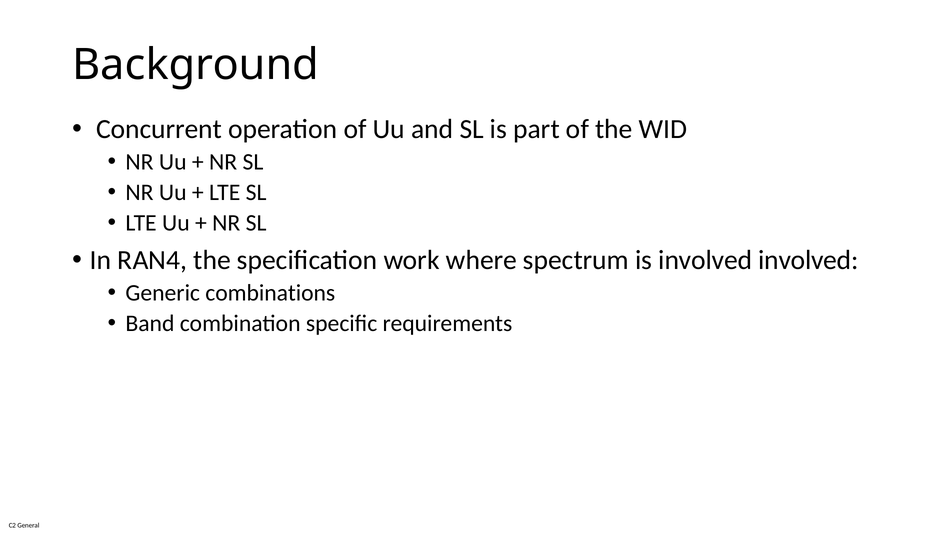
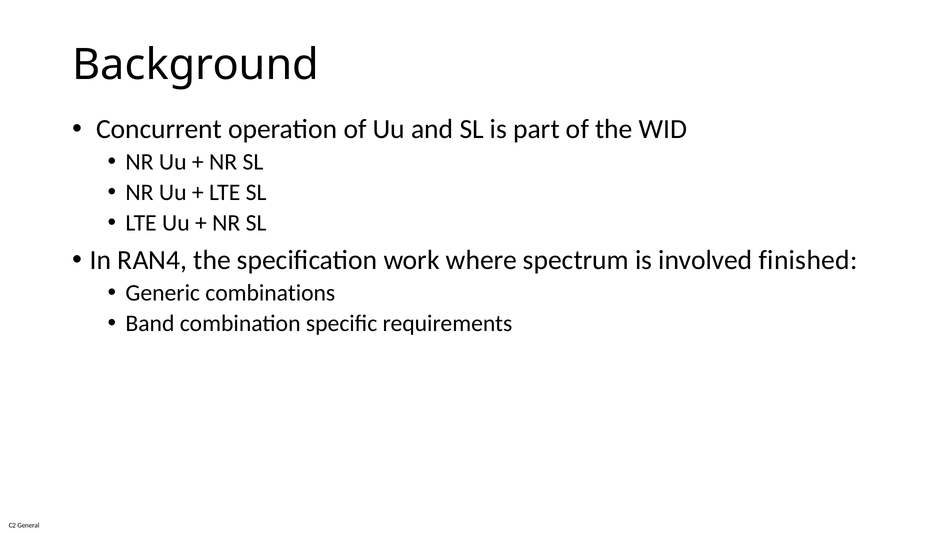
involved involved: involved -> finished
